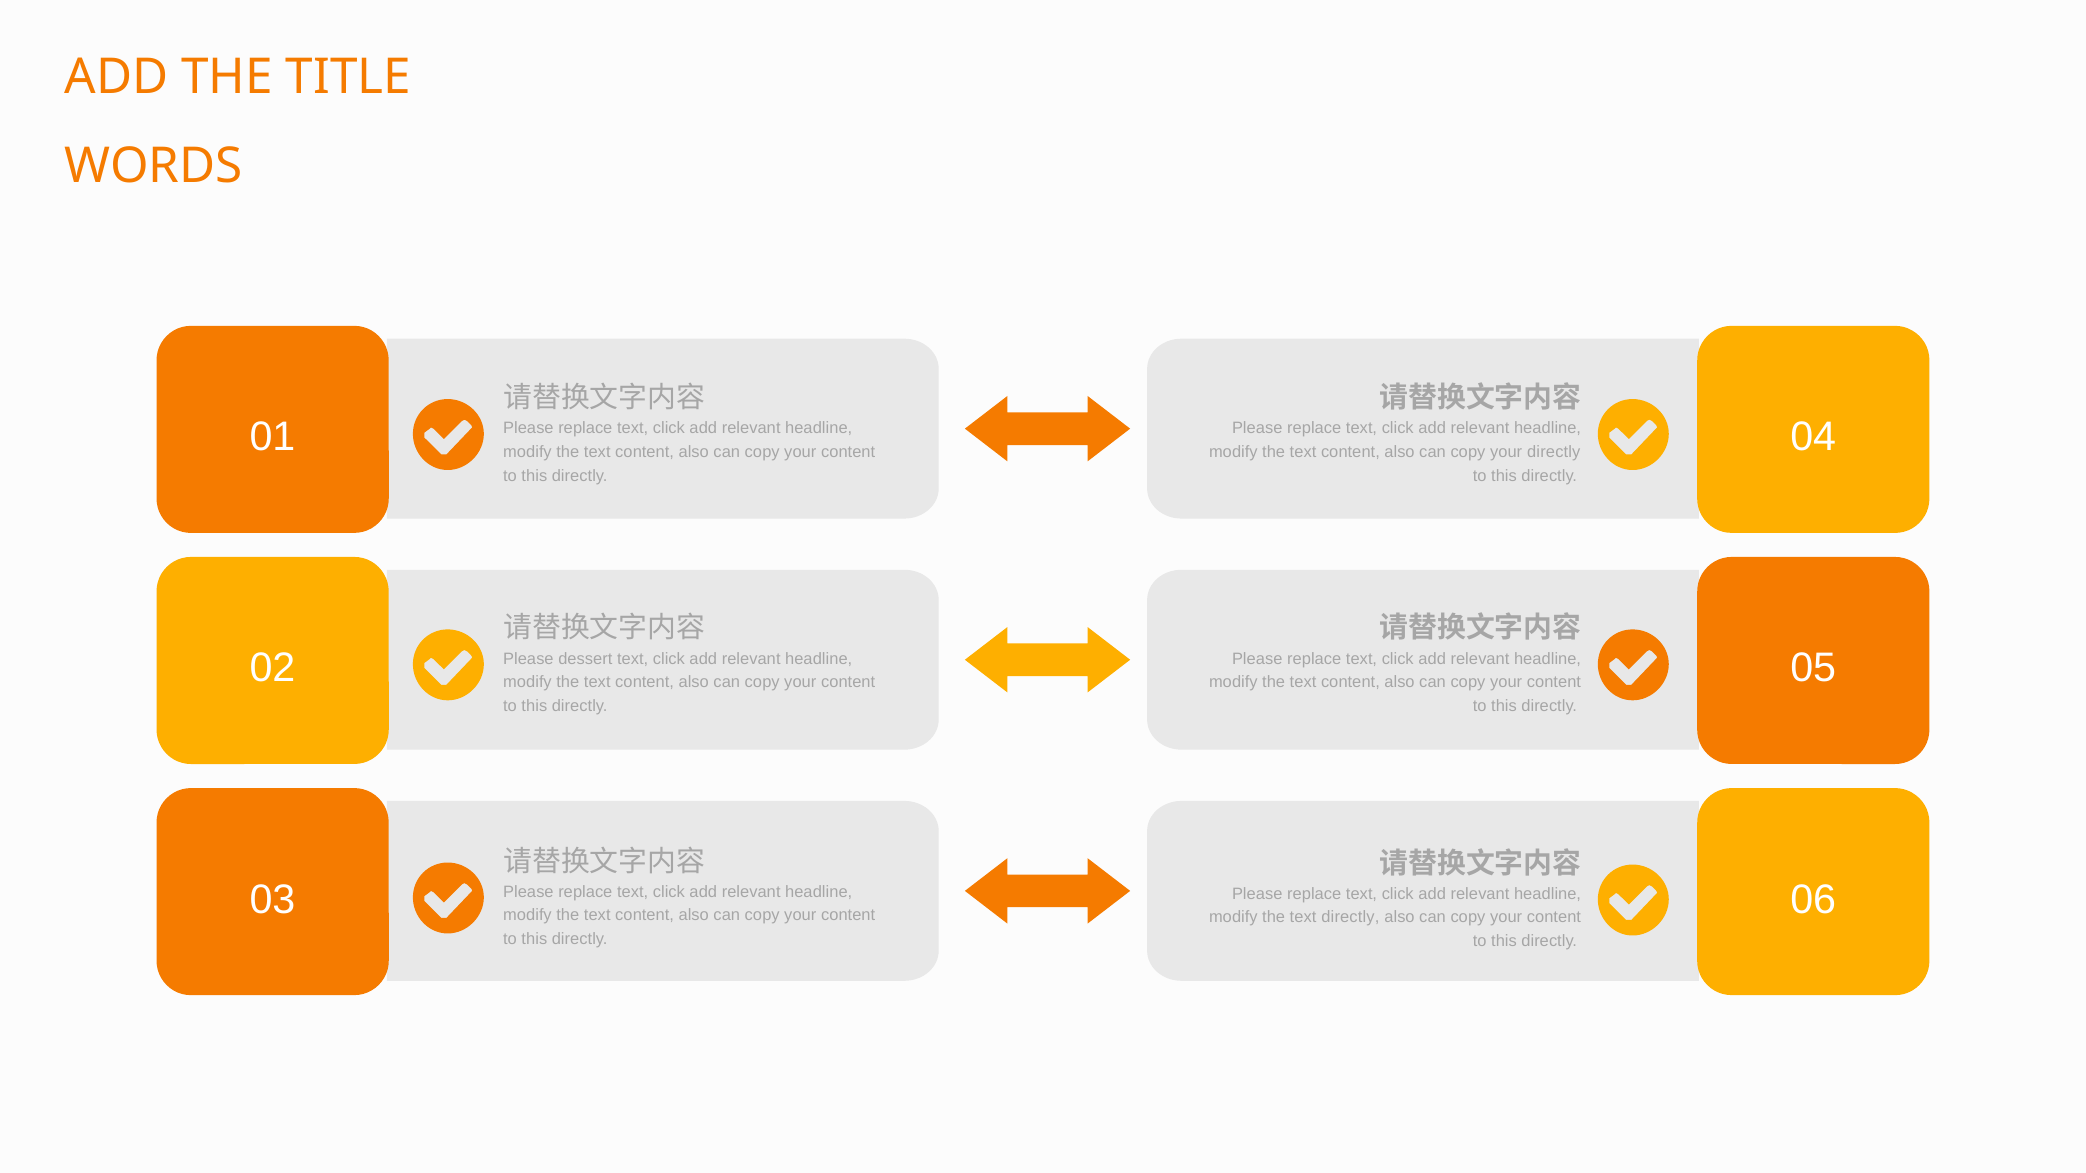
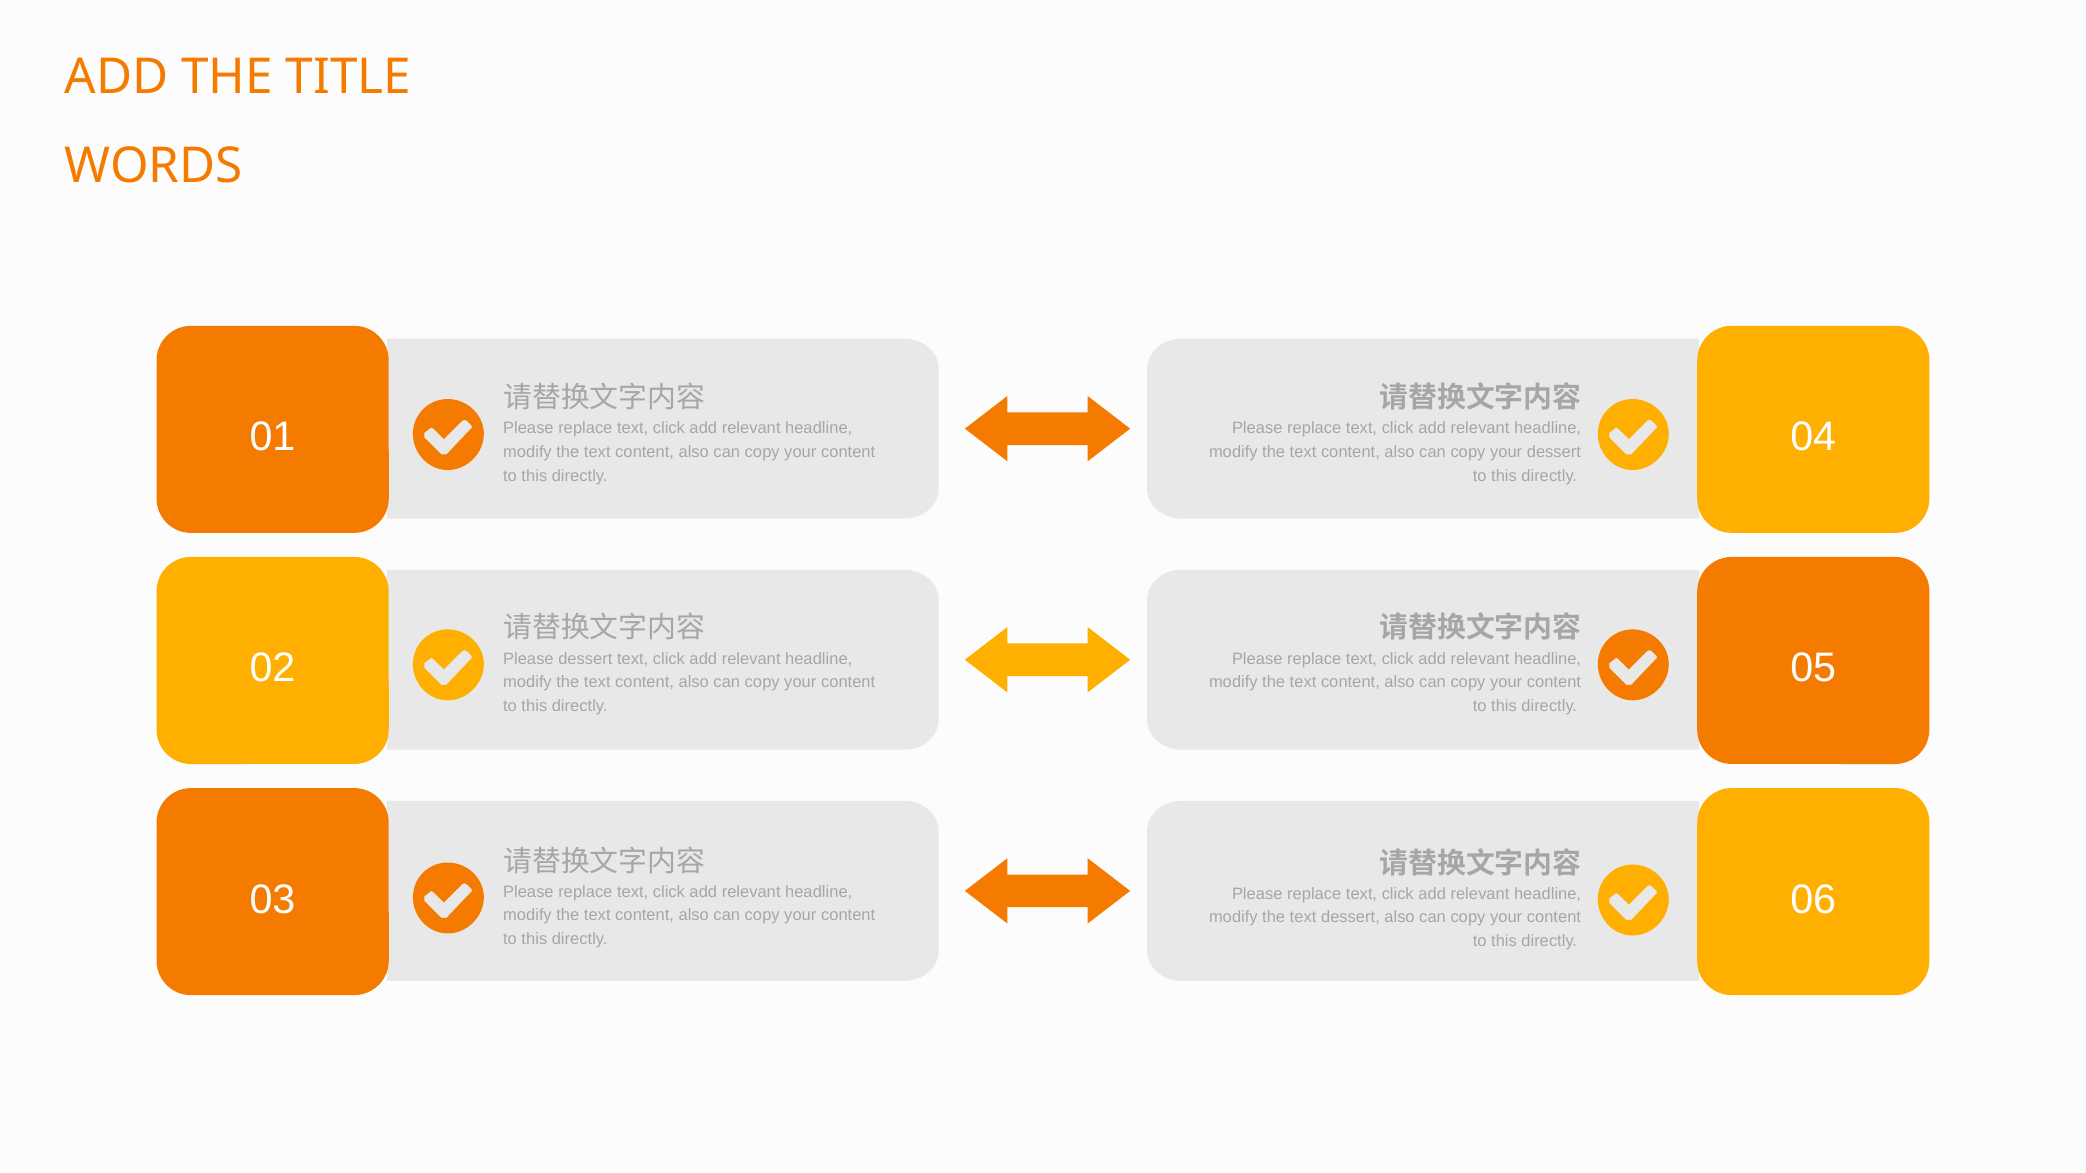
your directly: directly -> dessert
text directly: directly -> dessert
